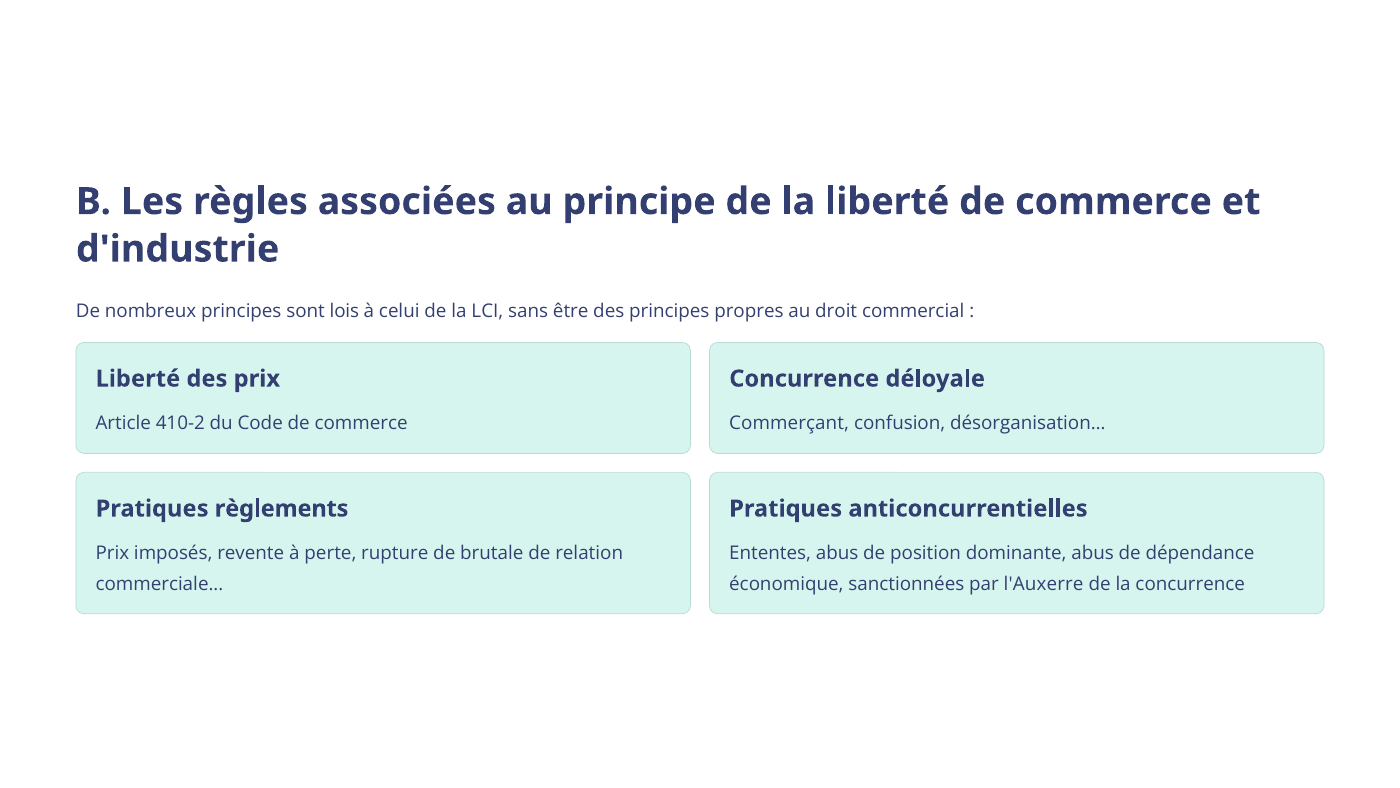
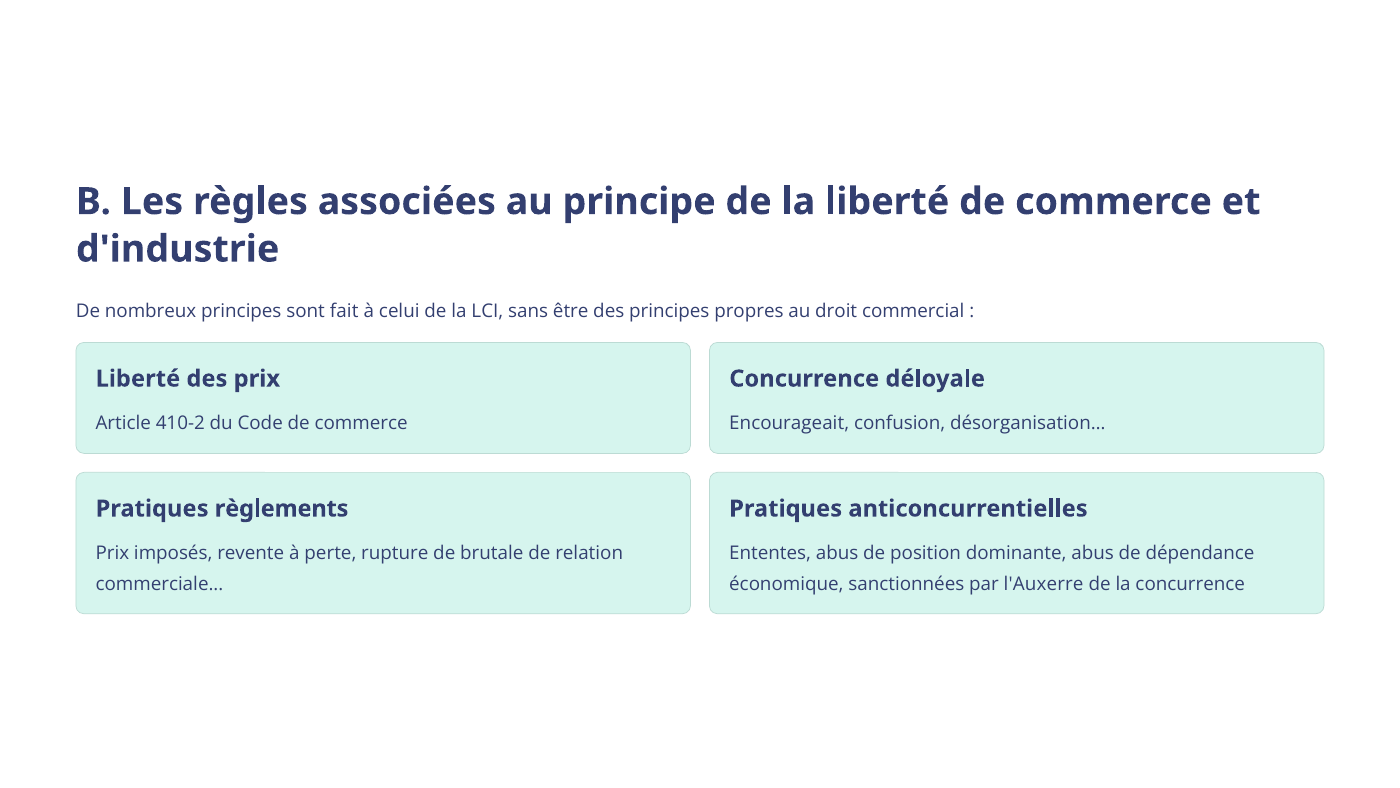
lois: lois -> fait
Commerçant: Commerçant -> Encourageait
